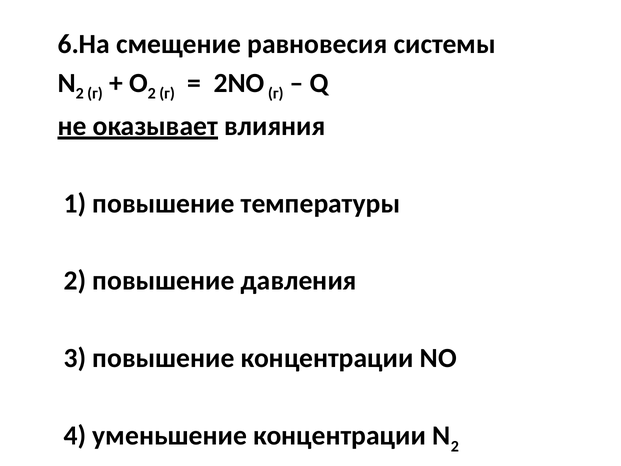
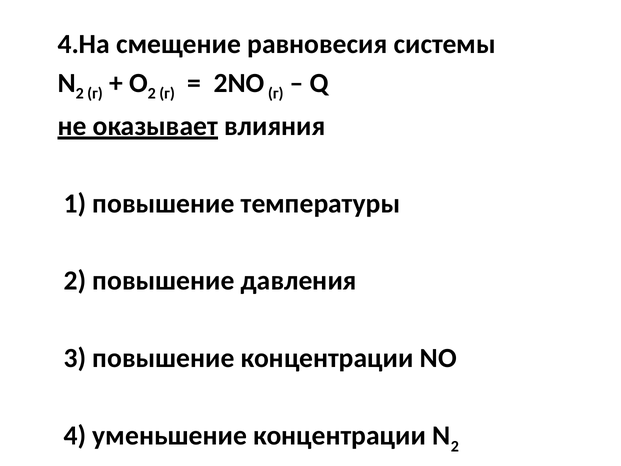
6.На: 6.На -> 4.На
